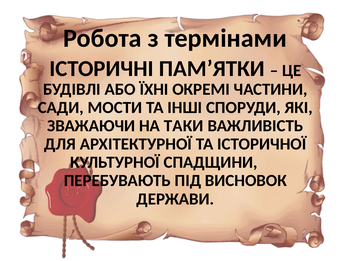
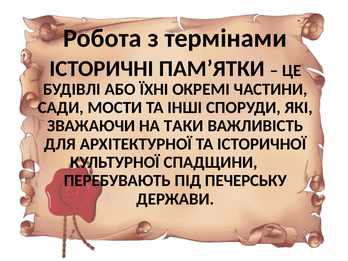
ВИСНОВОК: ВИСНОВОК -> ПЕЧЕРСЬКУ
